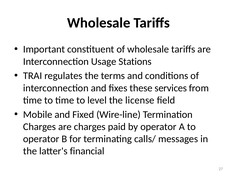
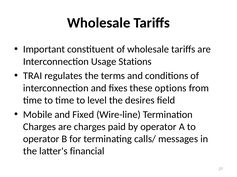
services: services -> options
license: license -> desires
